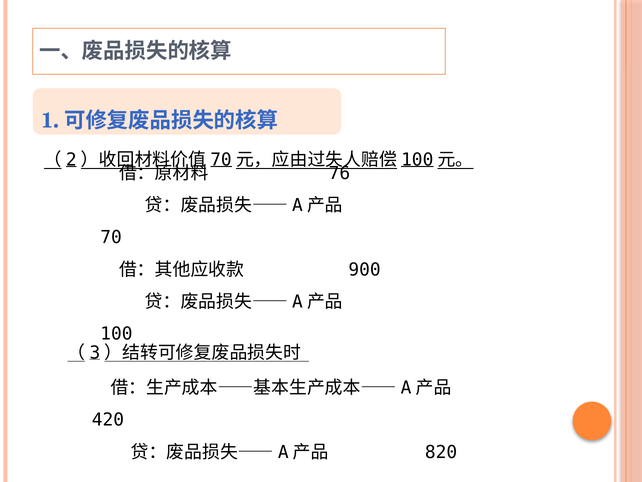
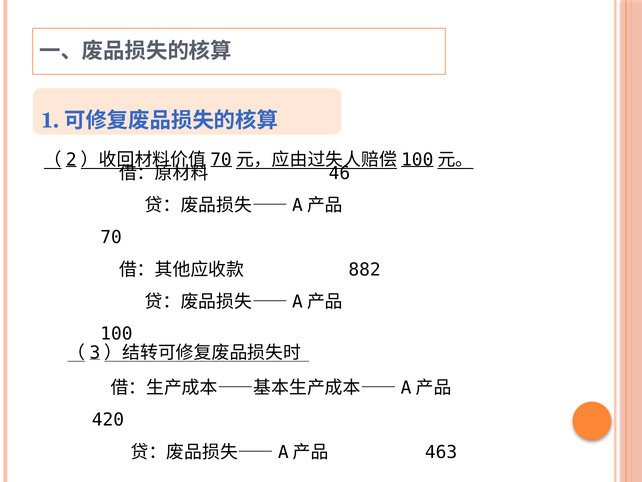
76: 76 -> 46
900: 900 -> 882
820: 820 -> 463
